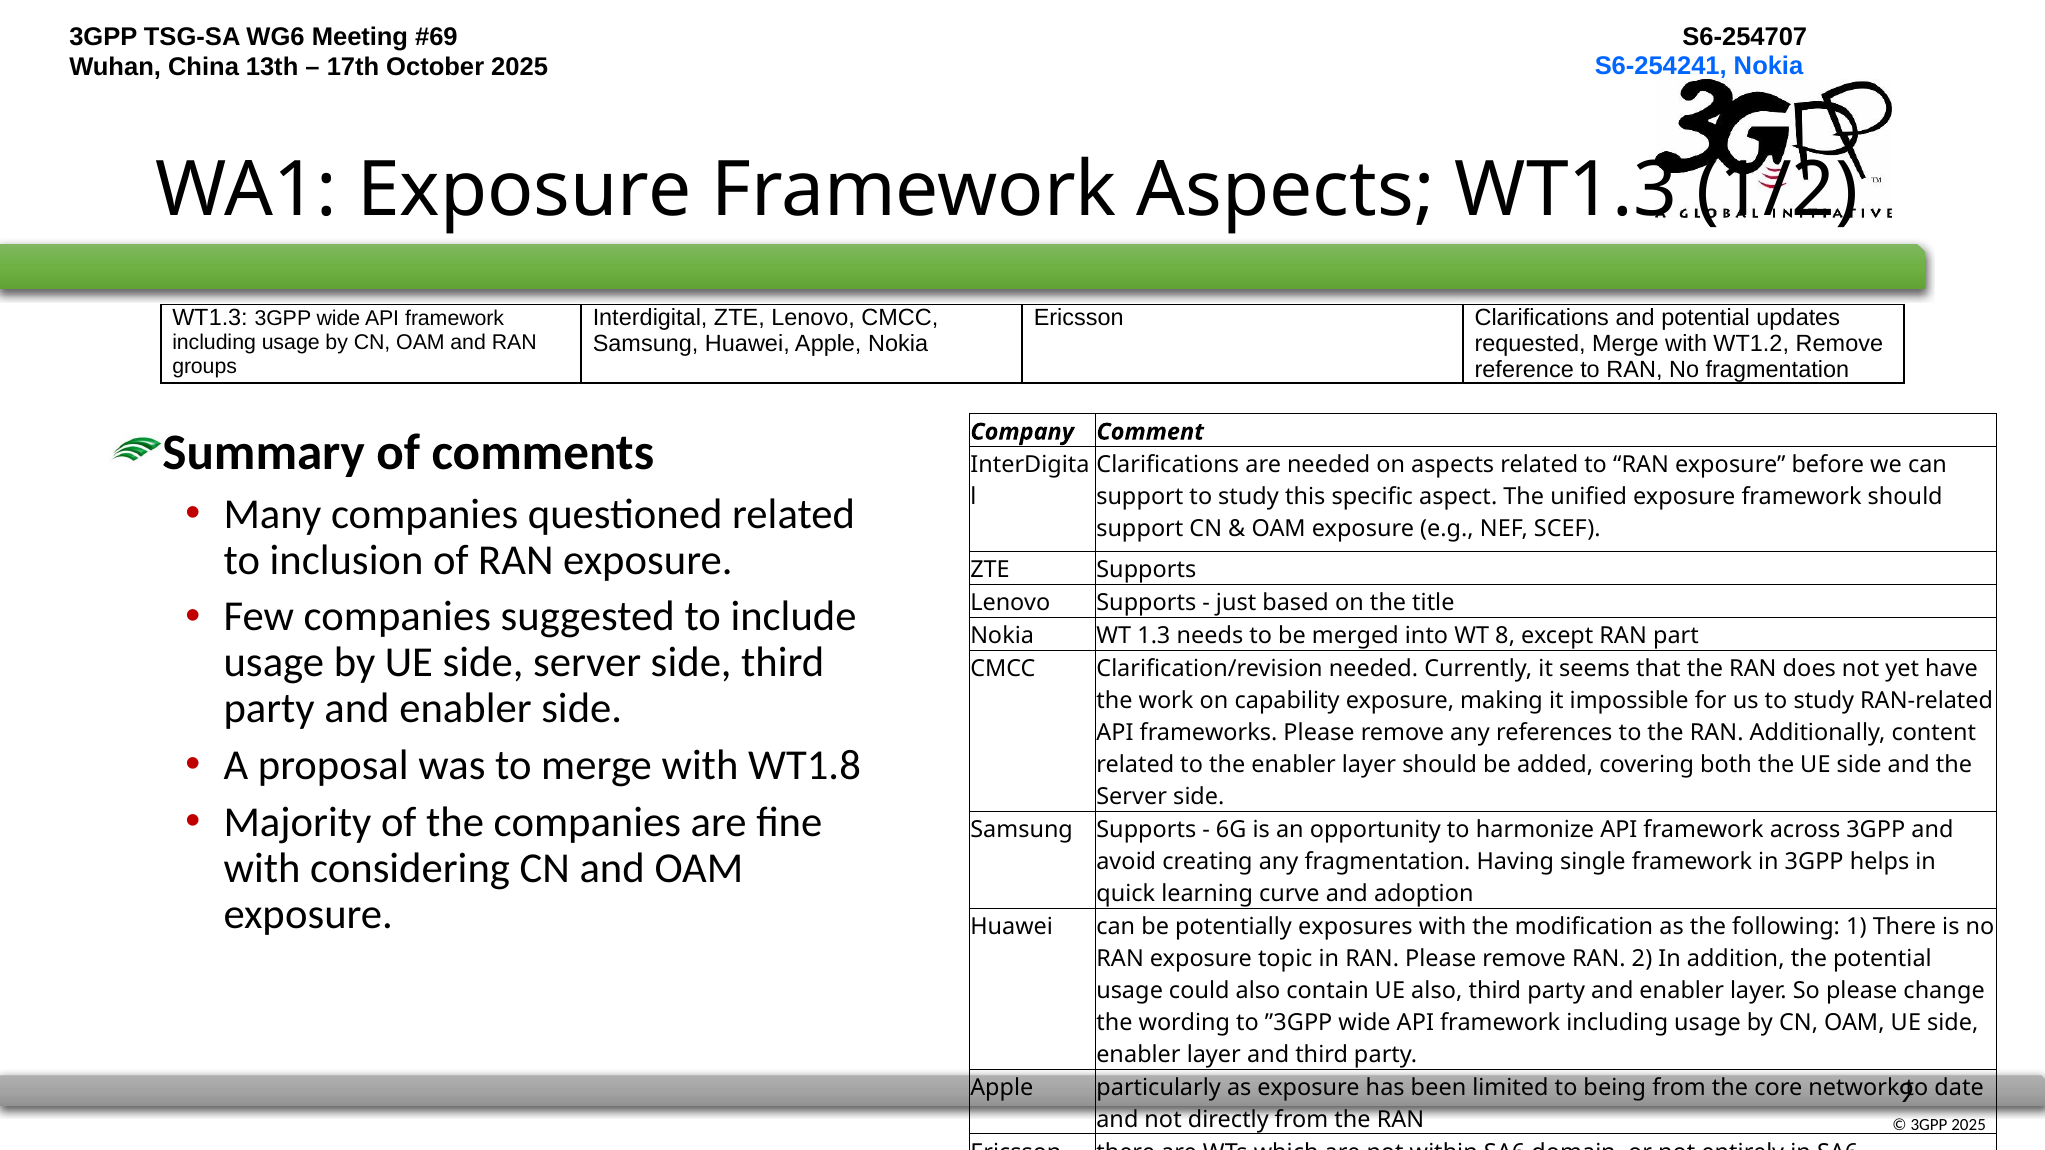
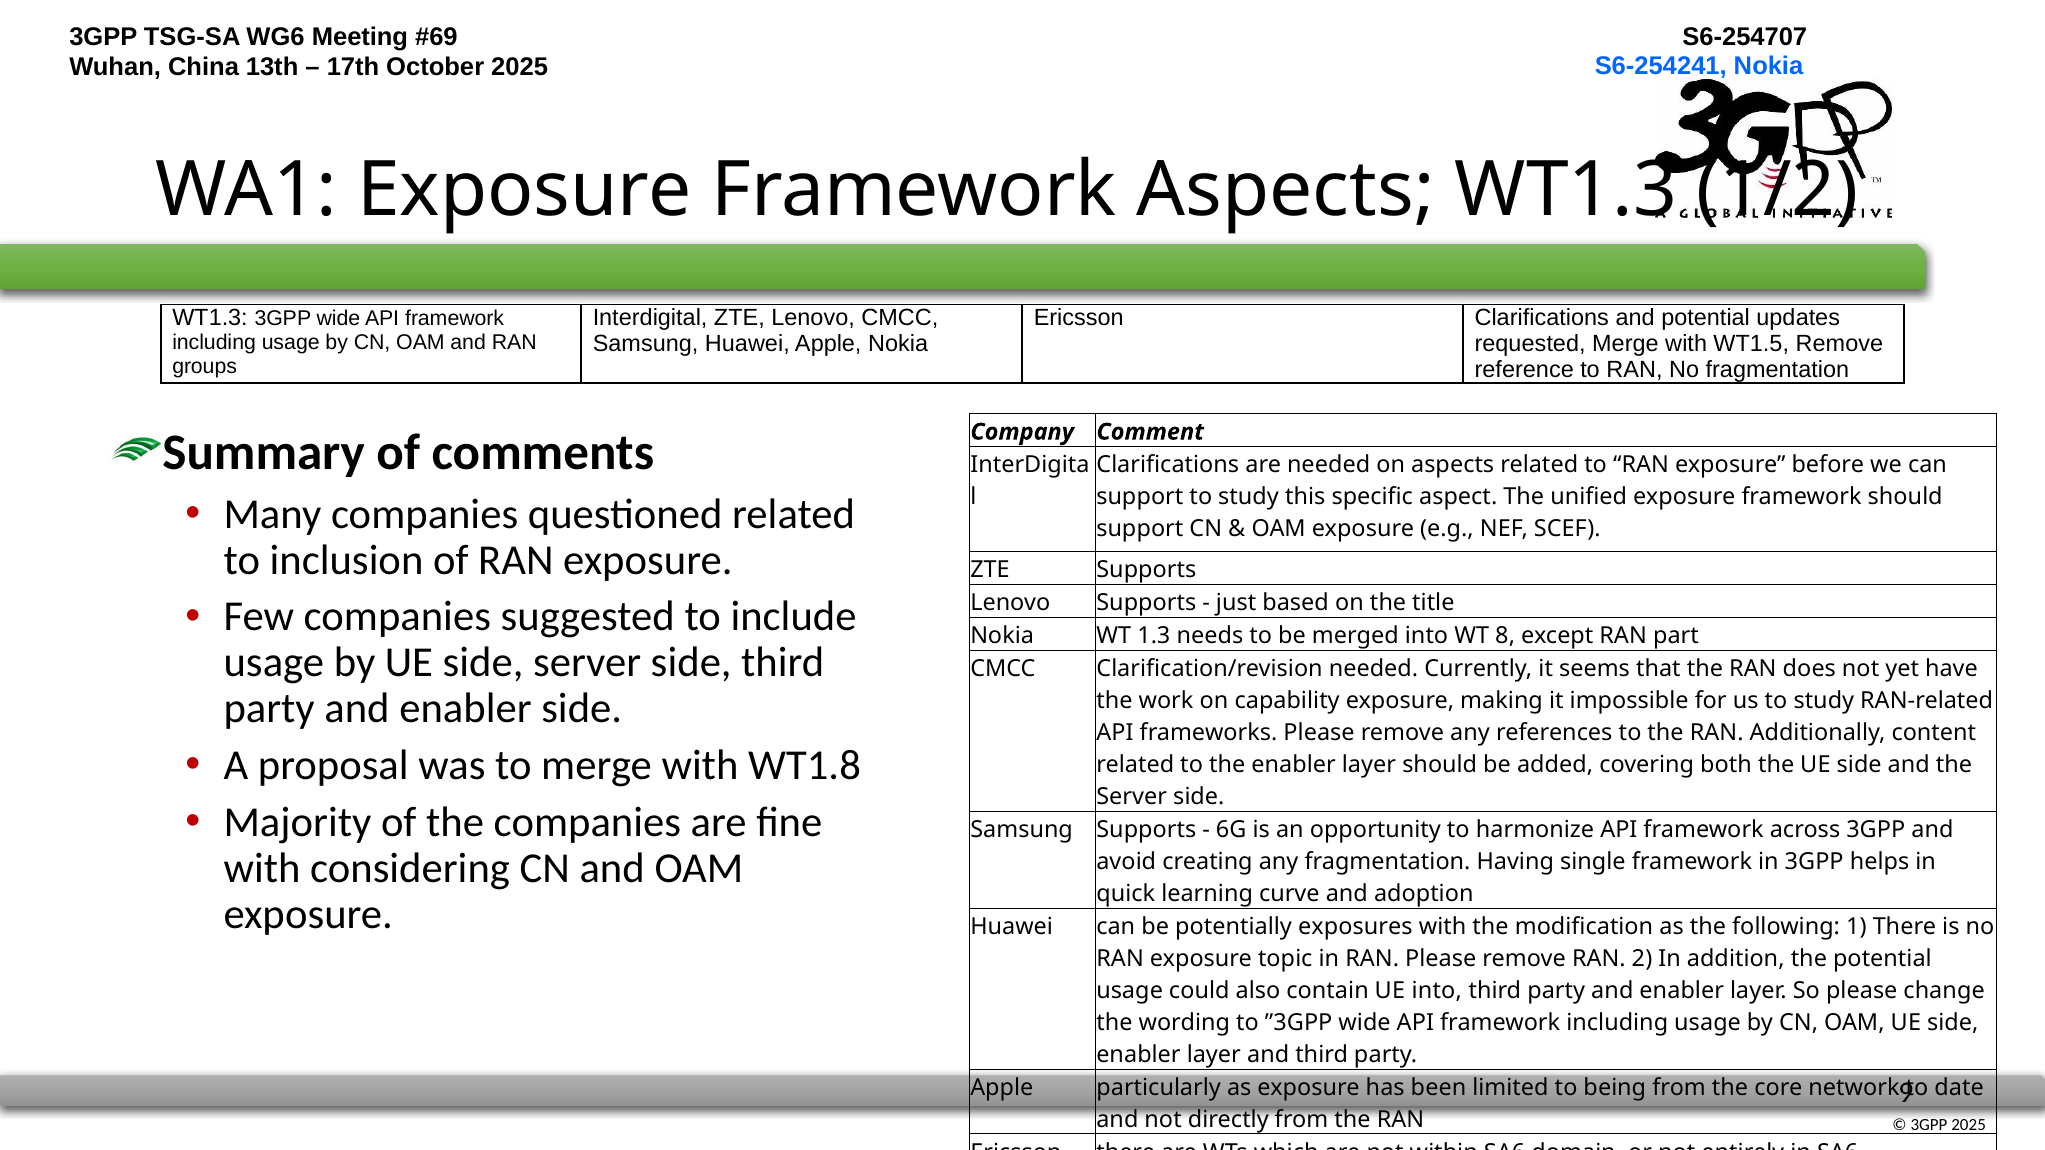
WT1.2: WT1.2 -> WT1.5
UE also: also -> into
